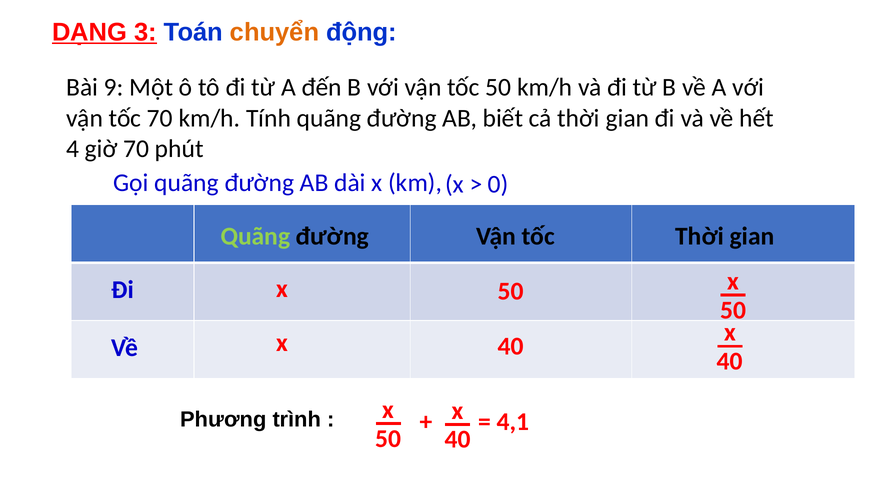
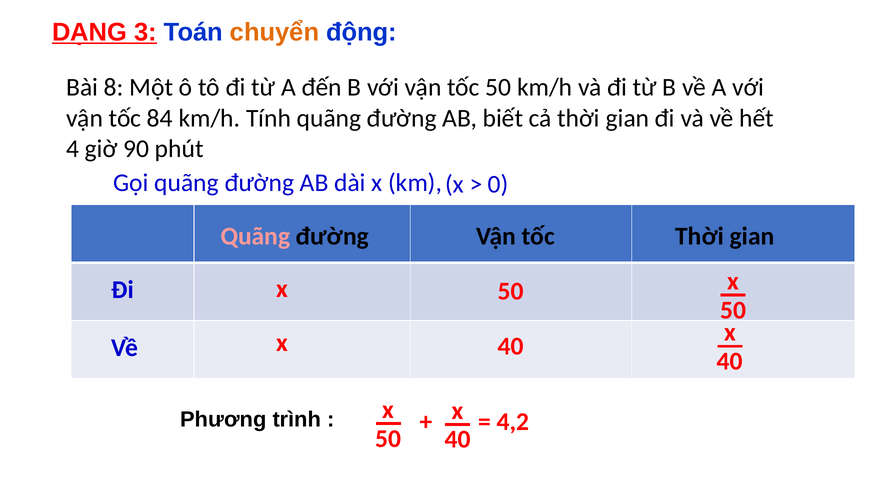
9: 9 -> 8
tốc 70: 70 -> 84
giờ 70: 70 -> 90
Quãng at (255, 236) colour: light green -> pink
4,1: 4,1 -> 4,2
